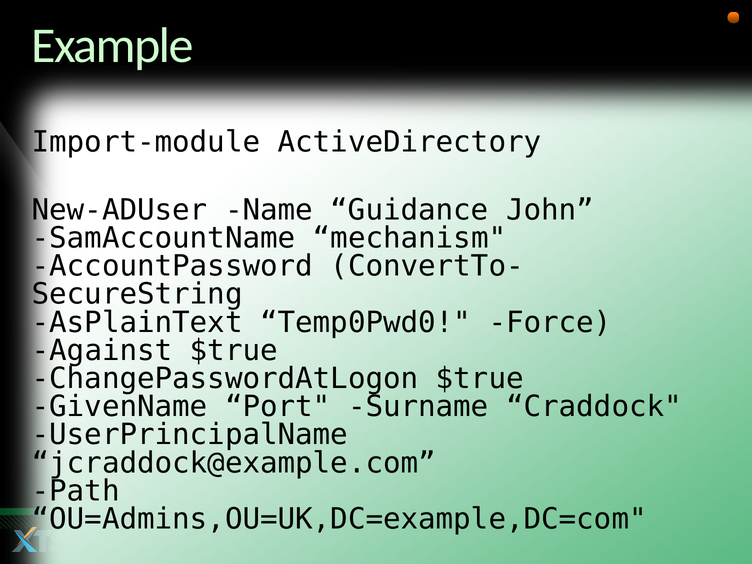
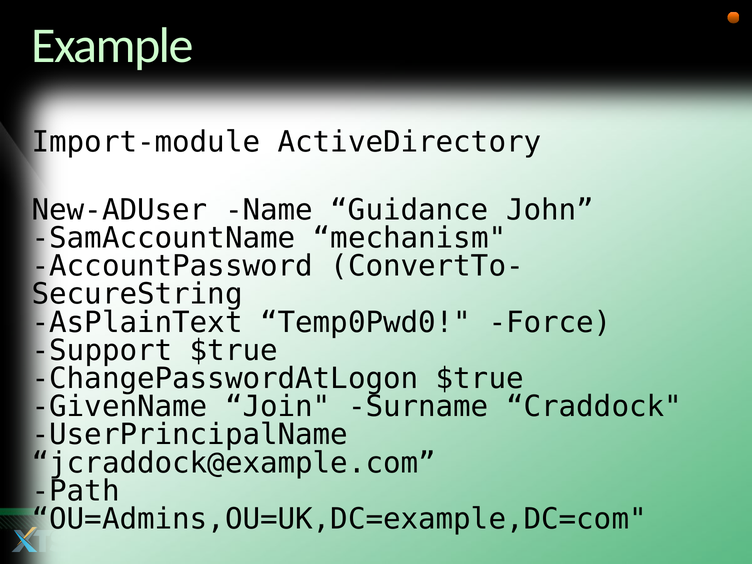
Against: Against -> Support
Port: Port -> Join
